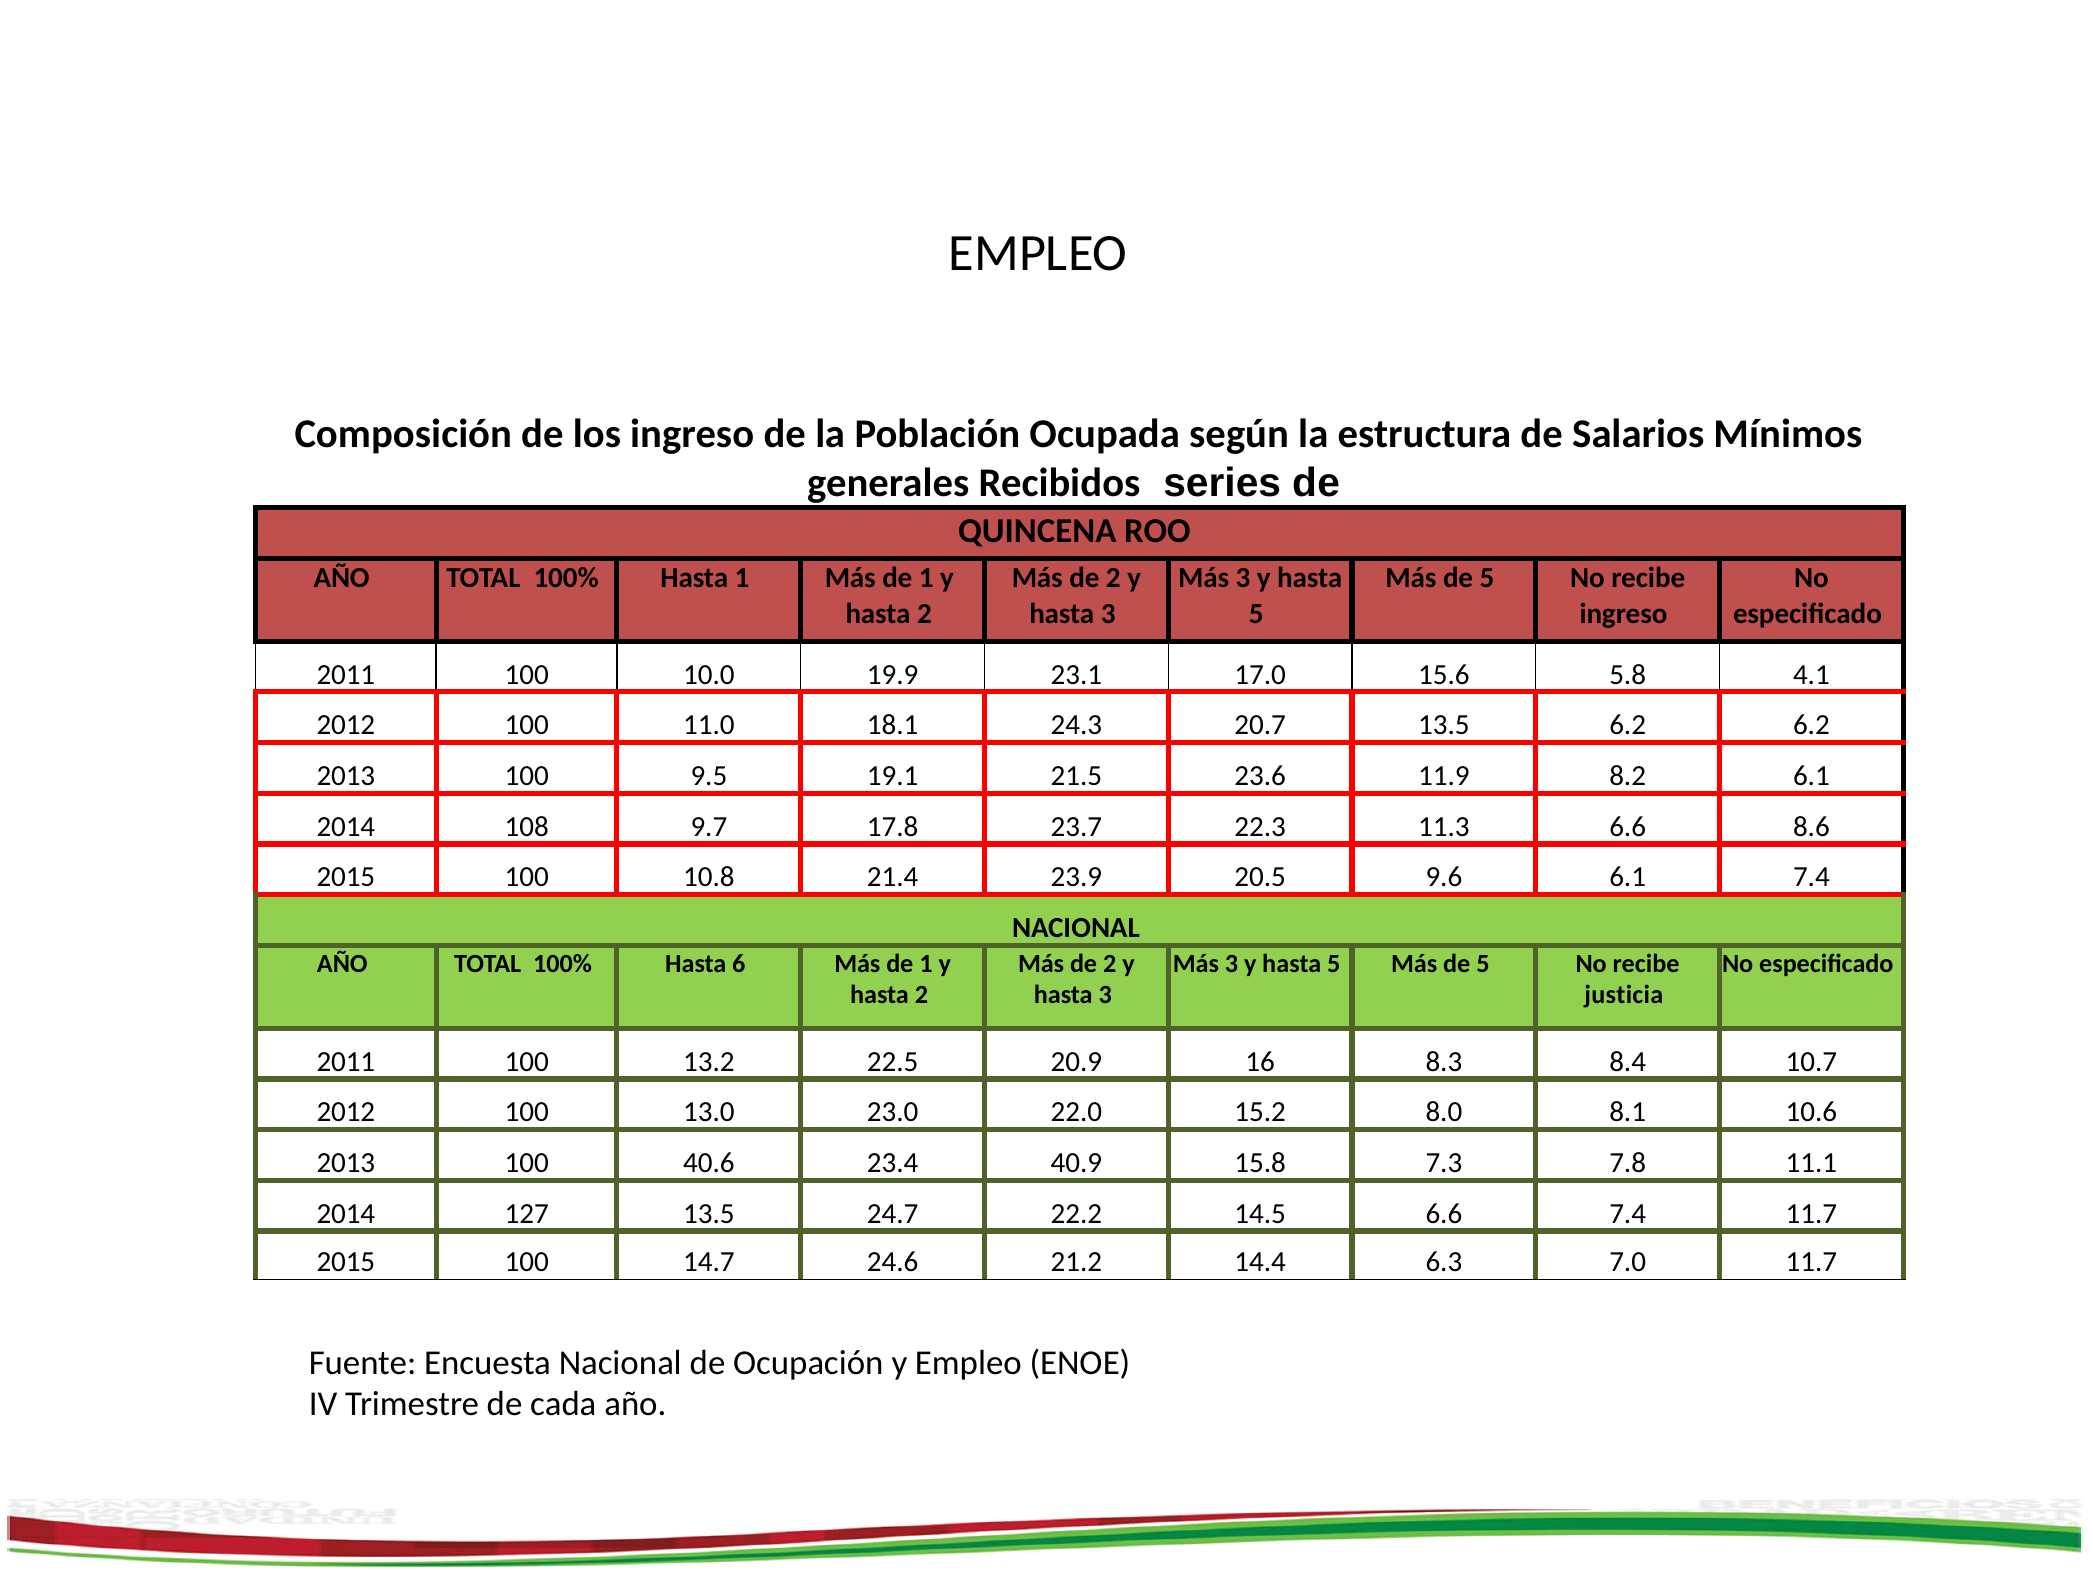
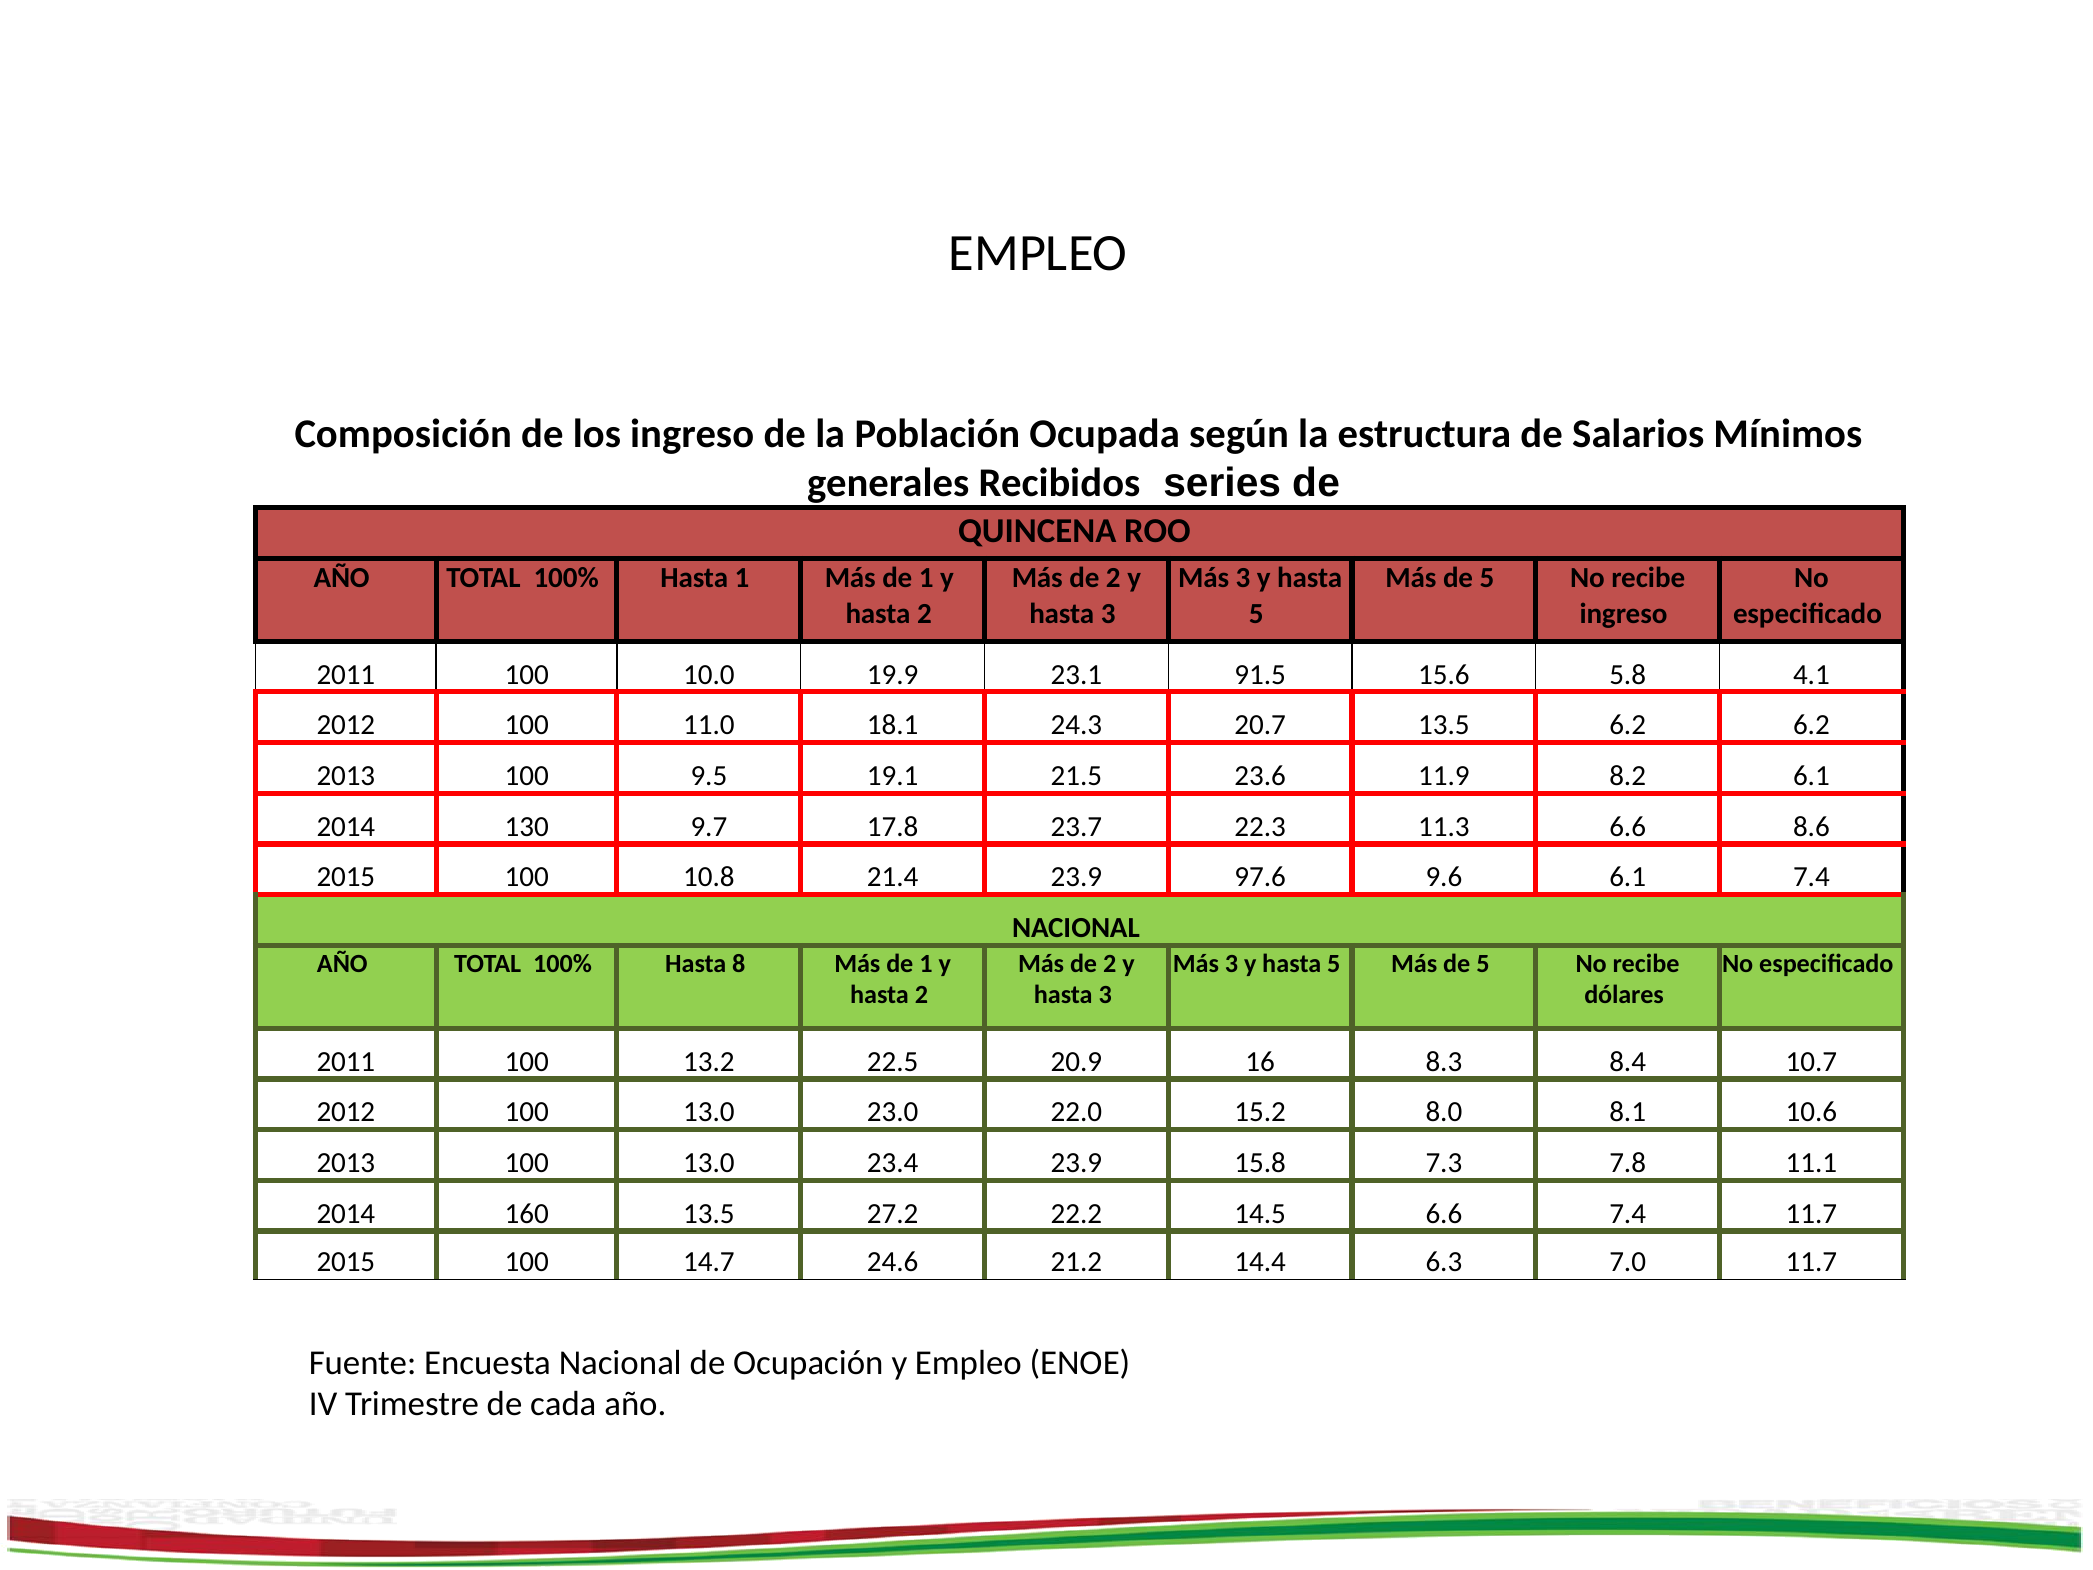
17.0: 17.0 -> 91.5
108: 108 -> 130
20.5: 20.5 -> 97.6
6: 6 -> 8
justicia: justicia -> dólares
2013 100 40.6: 40.6 -> 13.0
23.4 40.9: 40.9 -> 23.9
127: 127 -> 160
24.7: 24.7 -> 27.2
